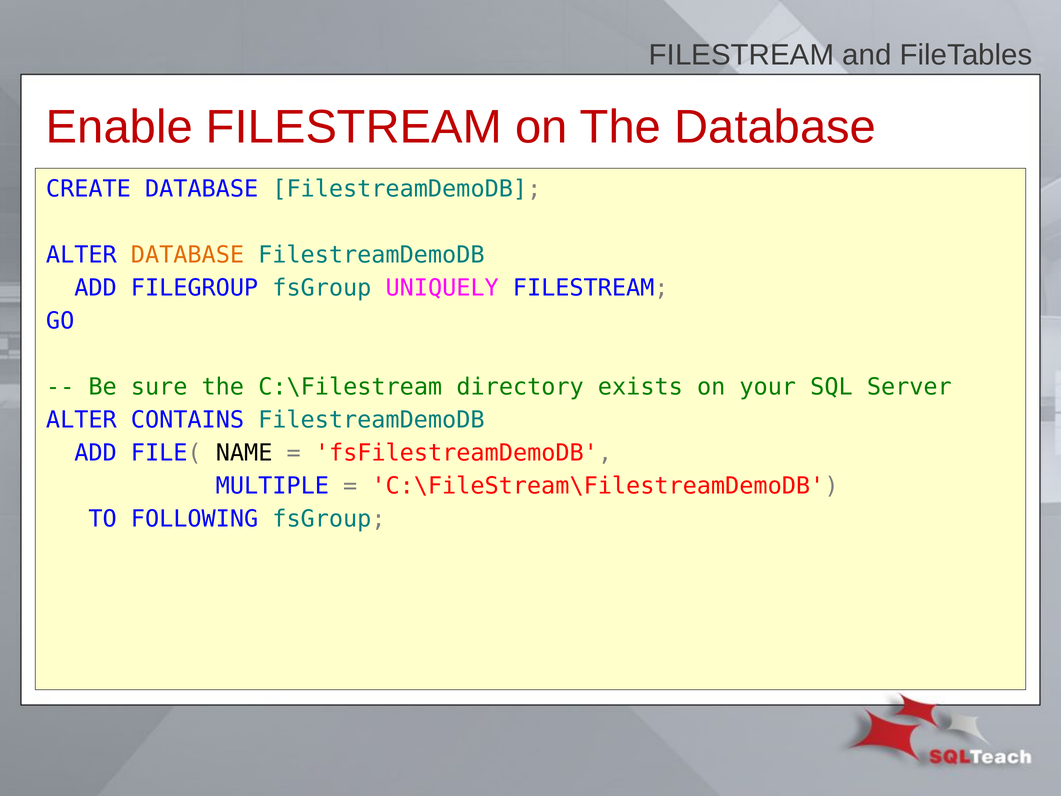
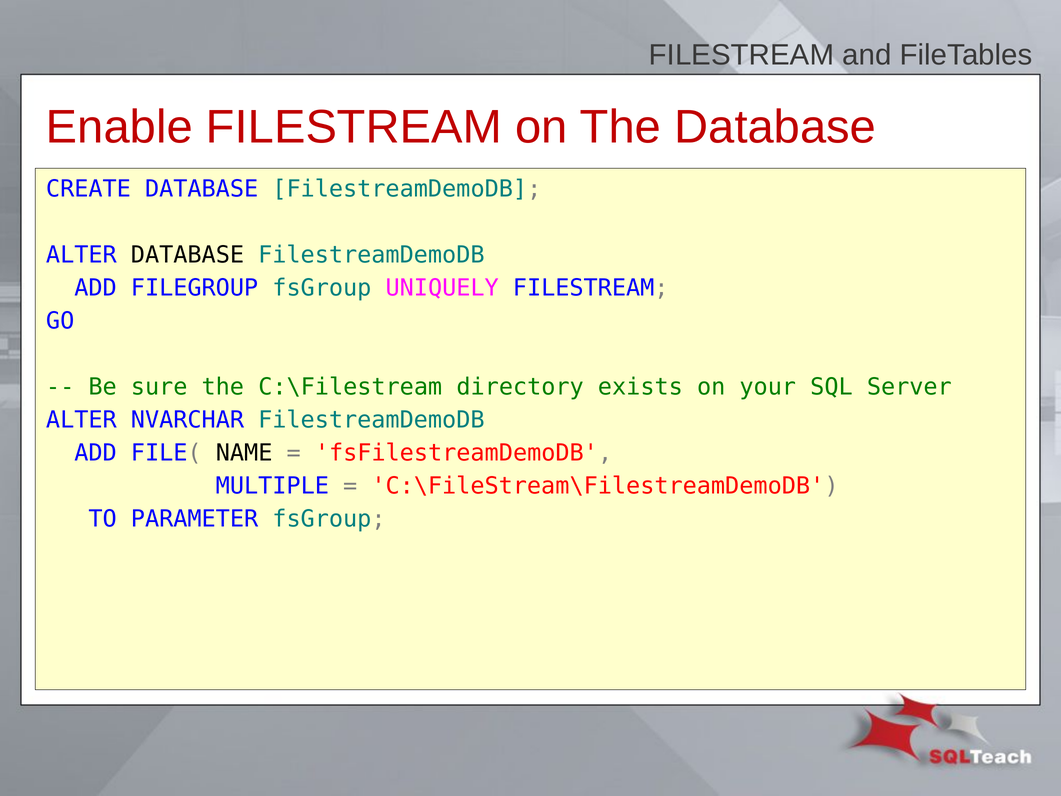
DATABASE at (187, 255) colour: orange -> black
CONTAINS: CONTAINS -> NVARCHAR
FOLLOWING: FOLLOWING -> PARAMETER
